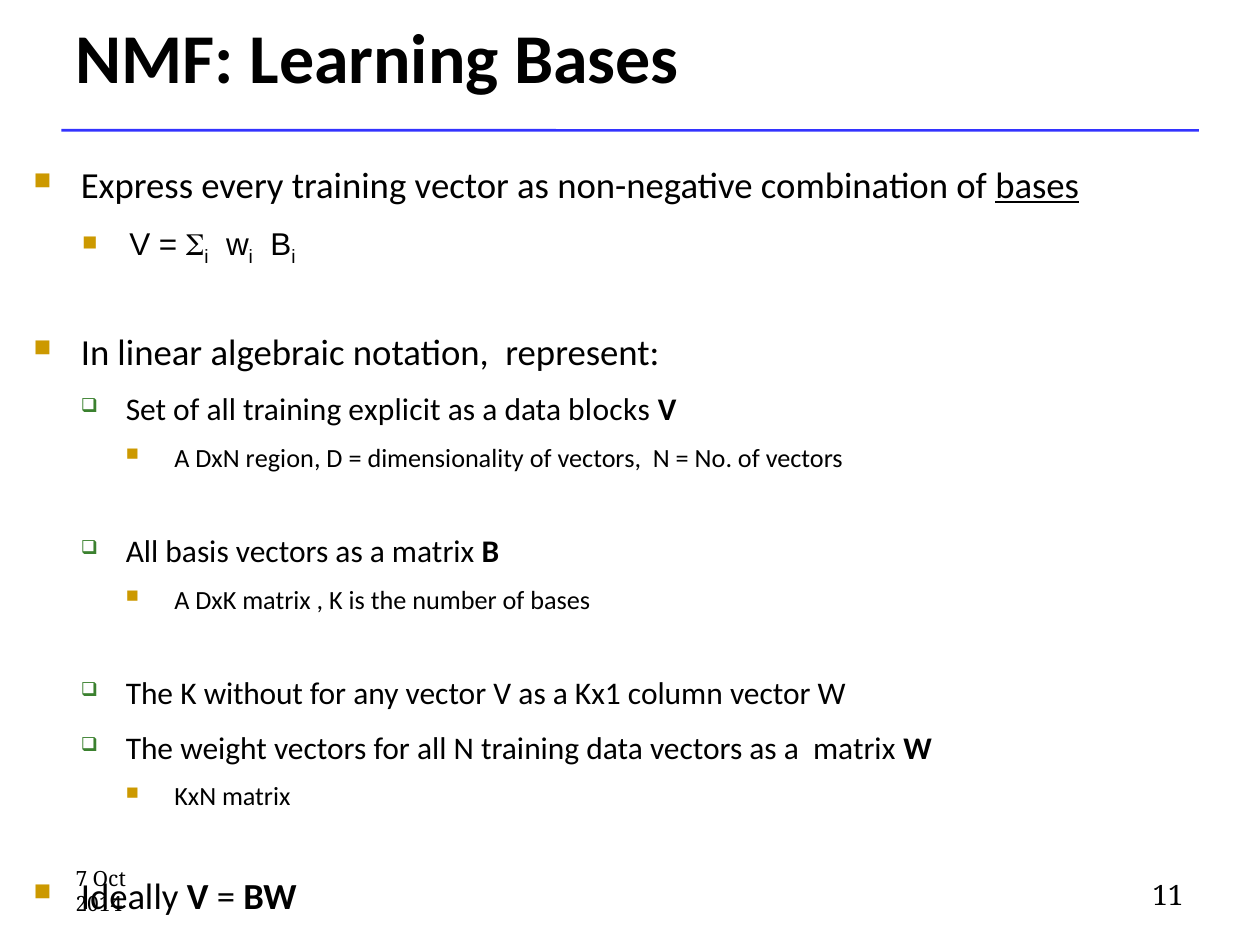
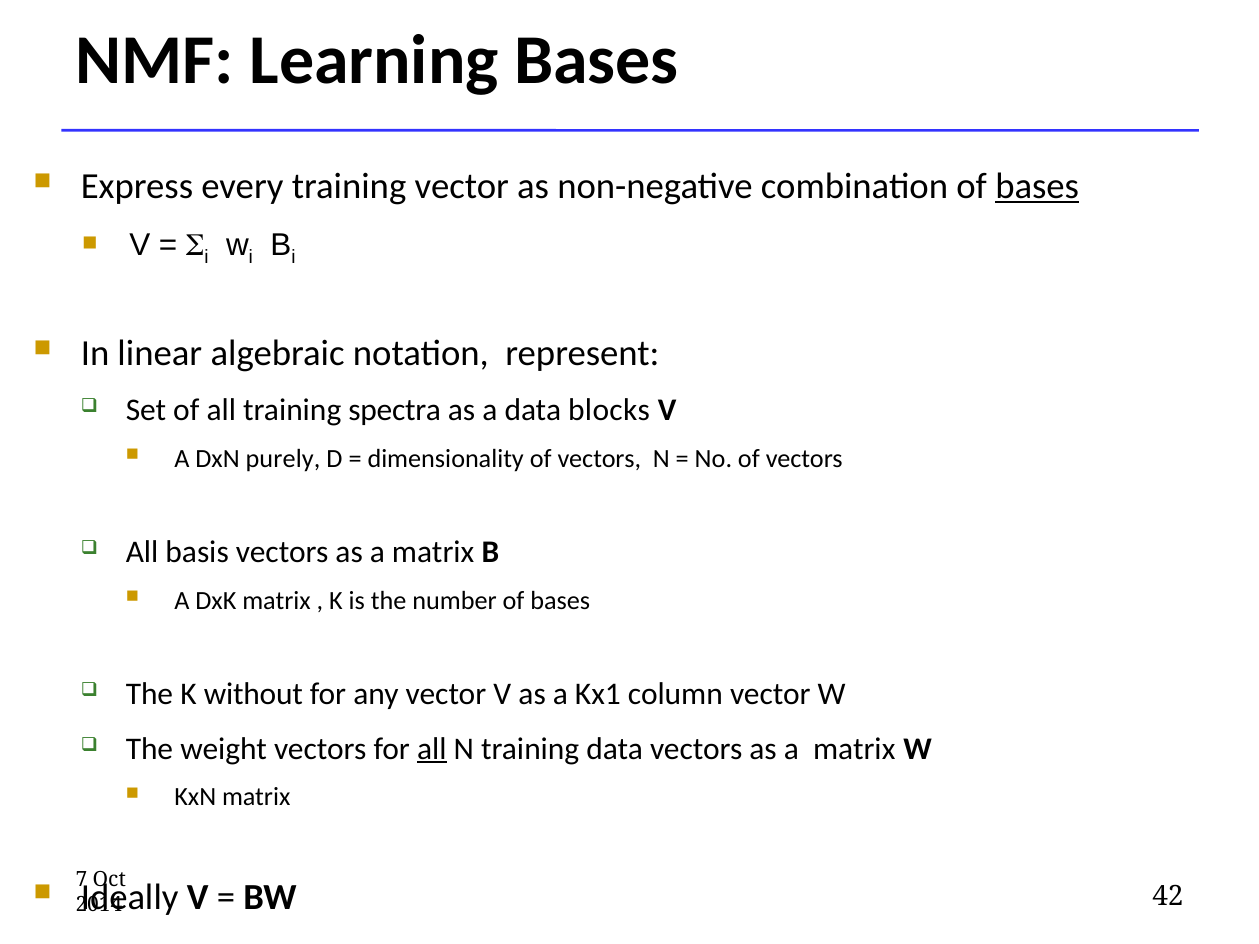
explicit: explicit -> spectra
region: region -> purely
all at (432, 749) underline: none -> present
11: 11 -> 42
